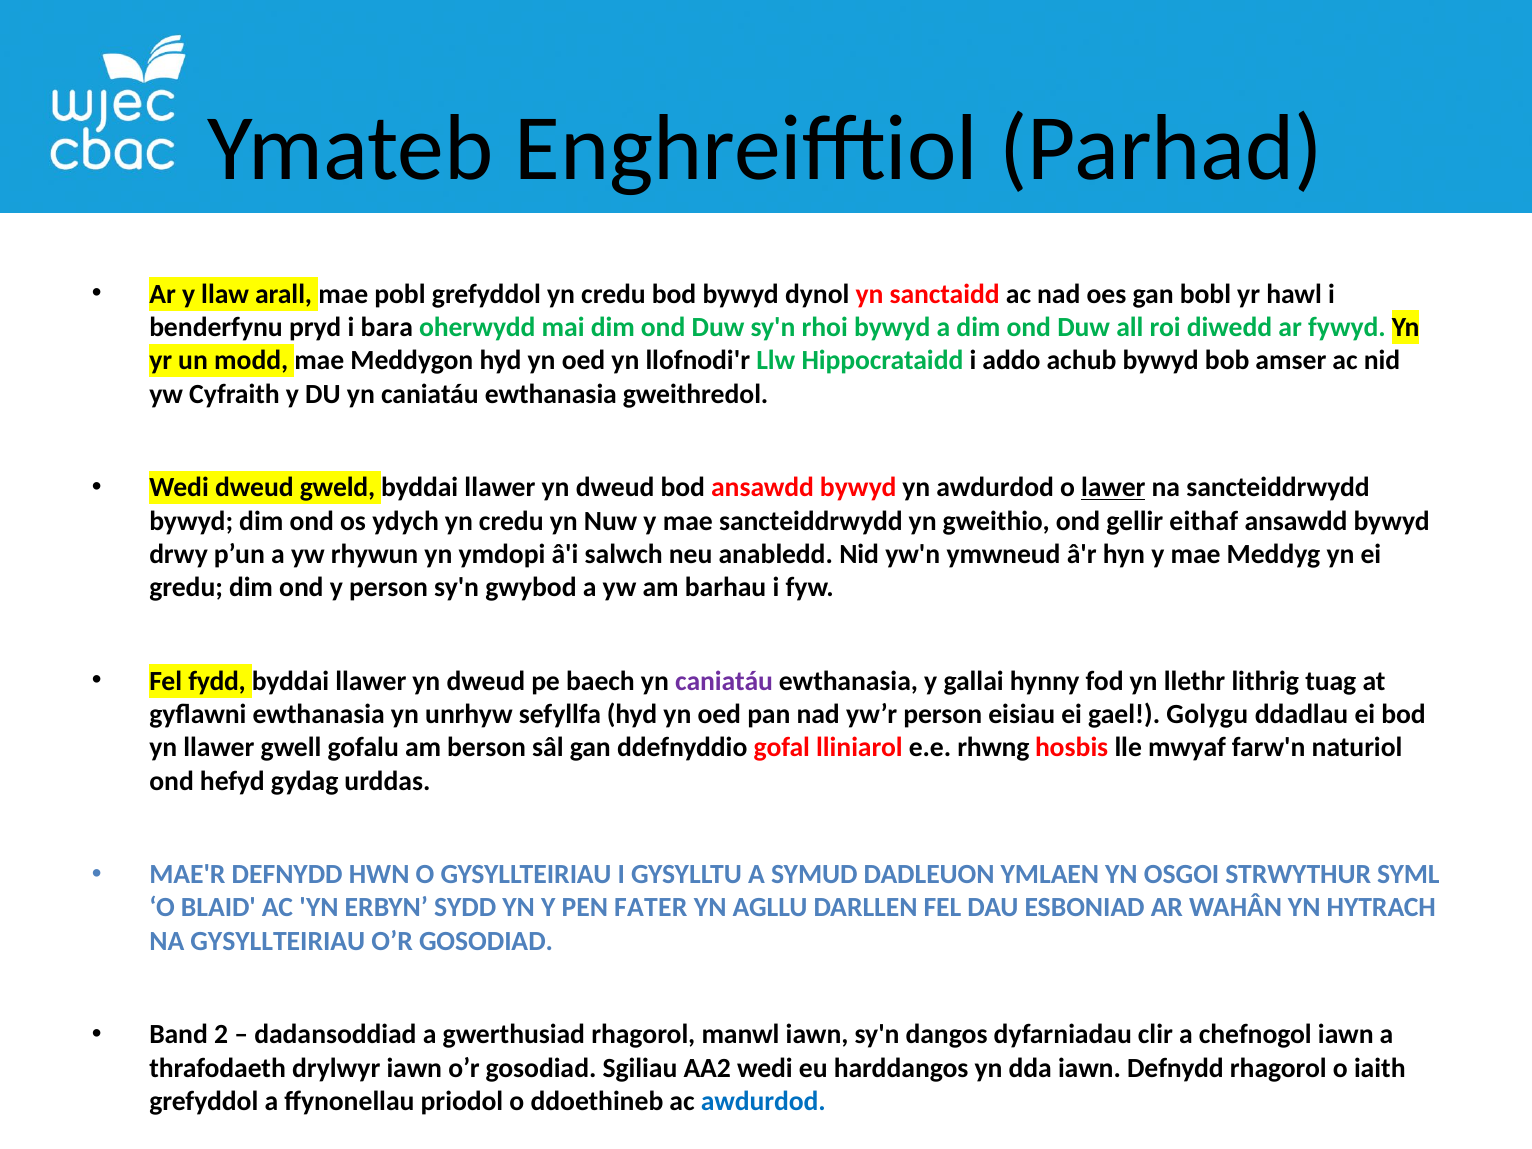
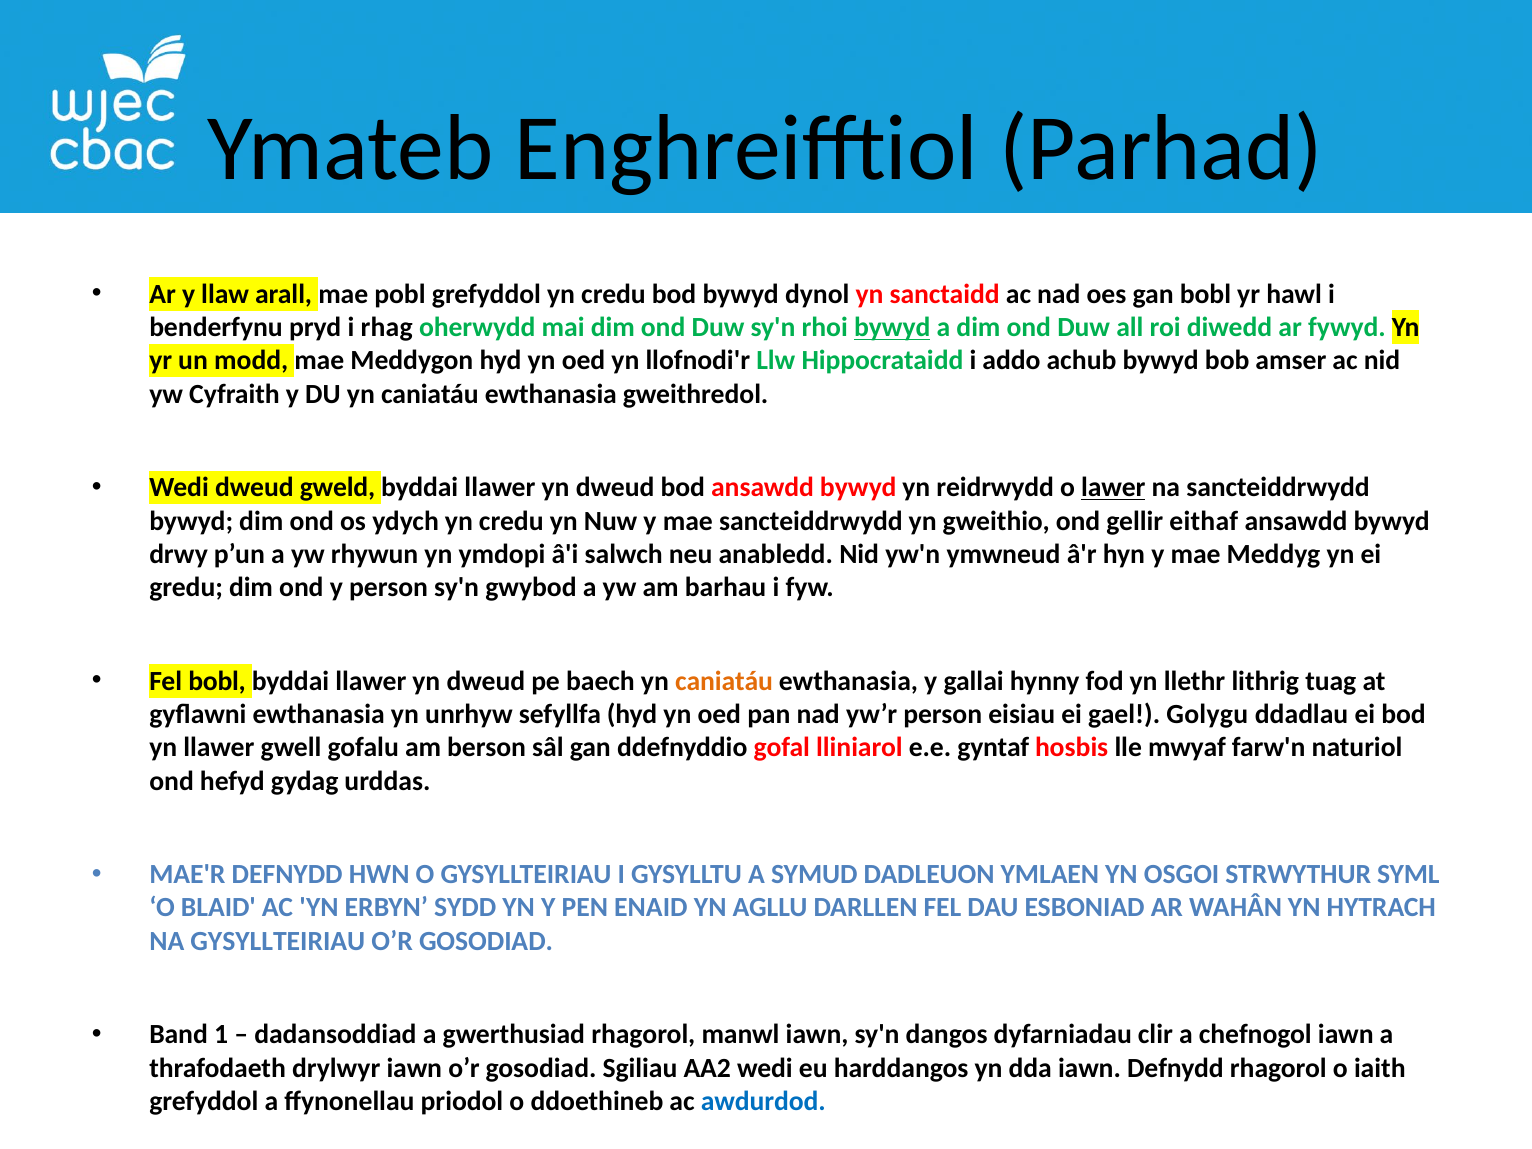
bara: bara -> rhag
bywyd at (892, 328) underline: none -> present
yn awdurdod: awdurdod -> reidrwydd
Fel fydd: fydd -> bobl
caniatáu at (724, 681) colour: purple -> orange
rhwng: rhwng -> gyntaf
FATER: FATER -> ENAID
2: 2 -> 1
